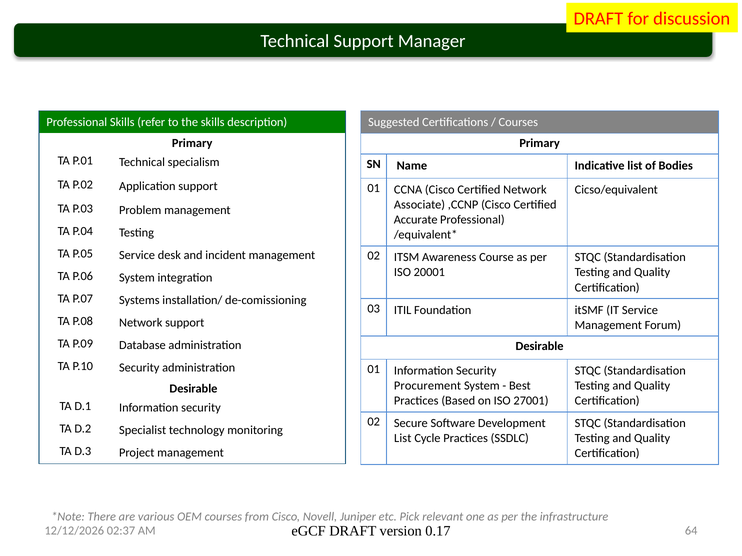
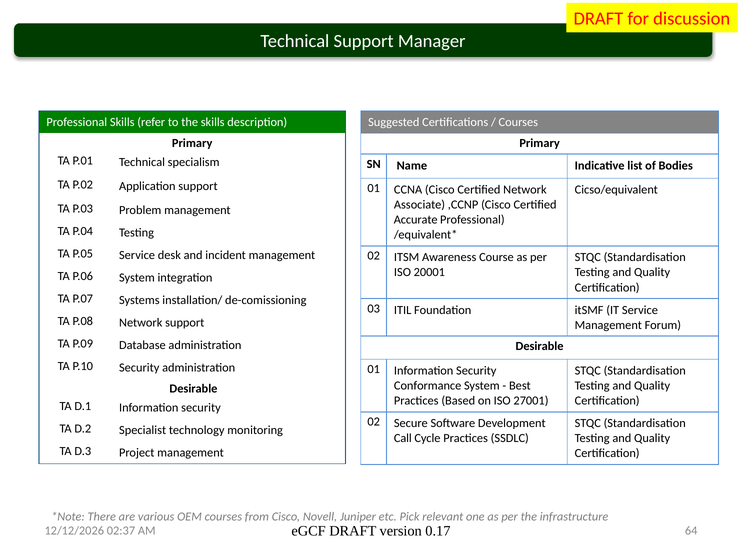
Procurement: Procurement -> Conformance
List at (403, 439): List -> Call
